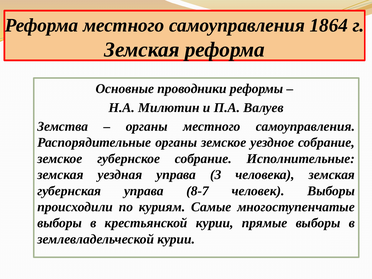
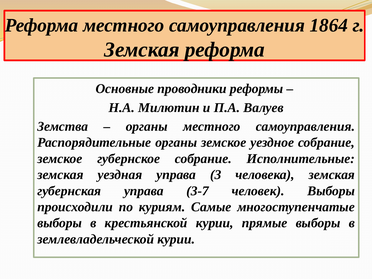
8-7: 8-7 -> 3-7
